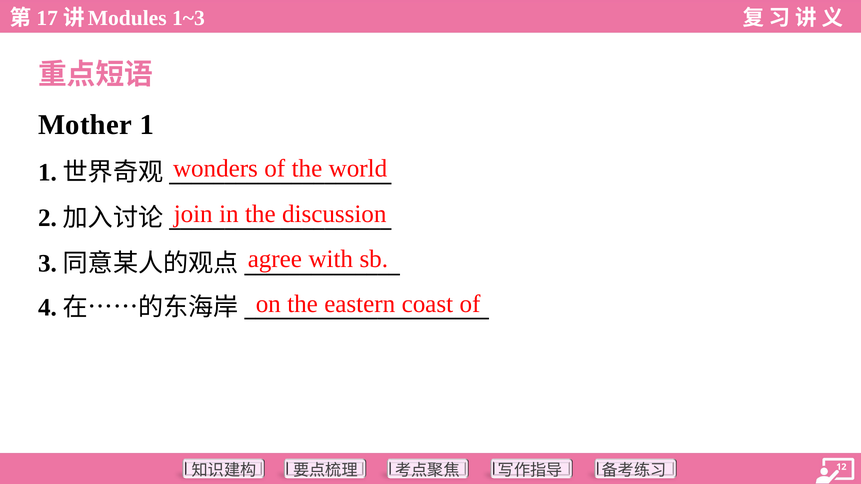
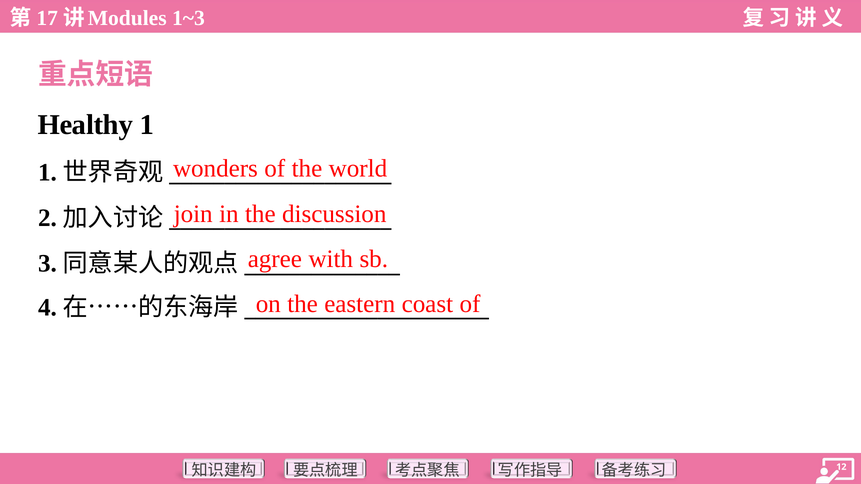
Mother: Mother -> Healthy
